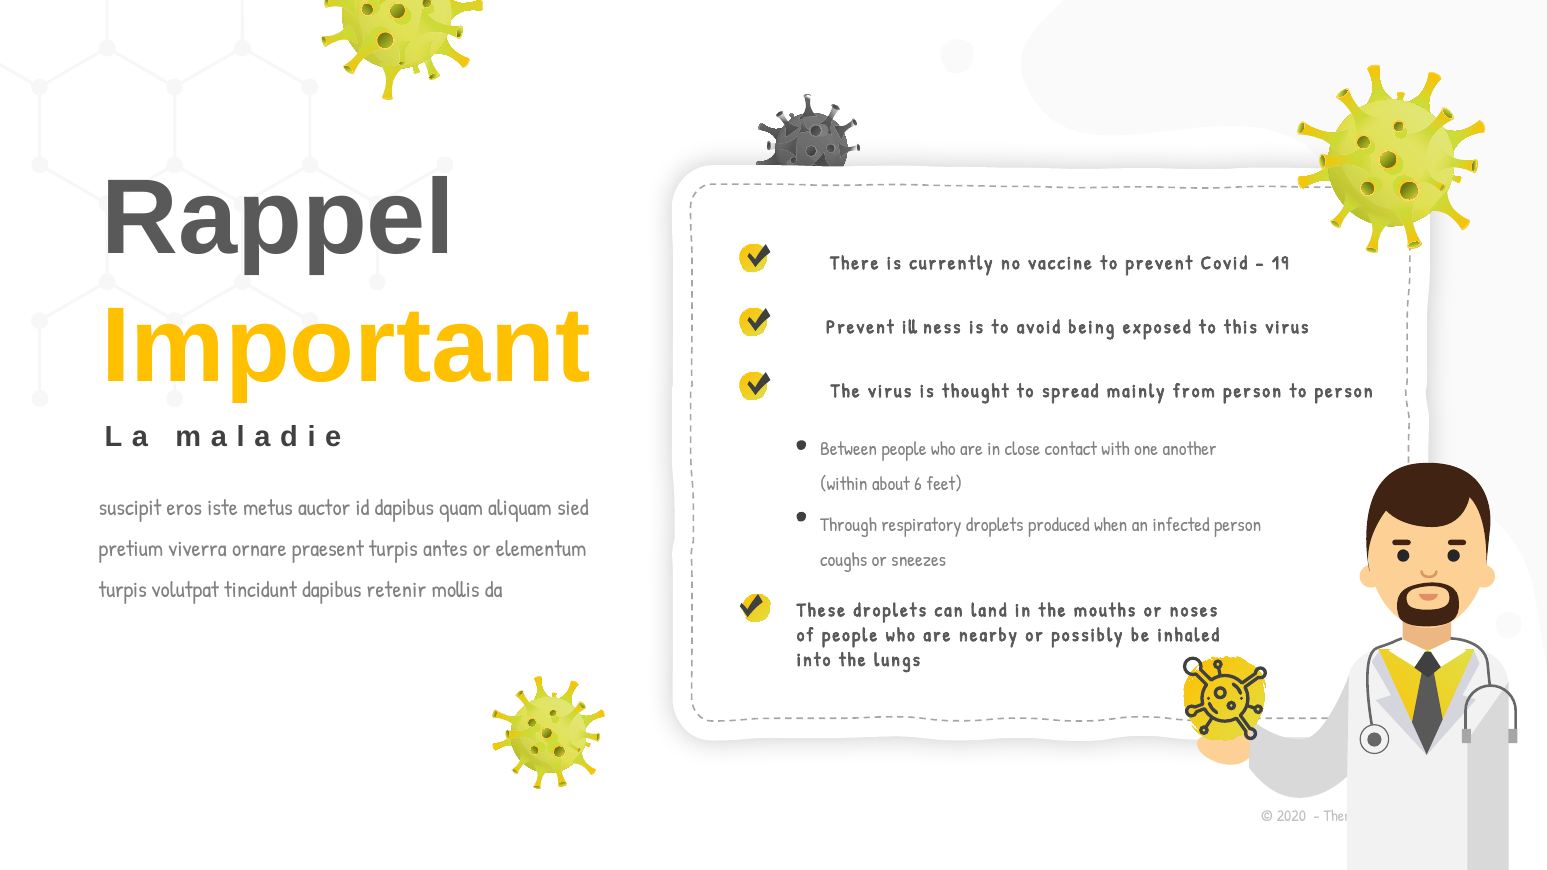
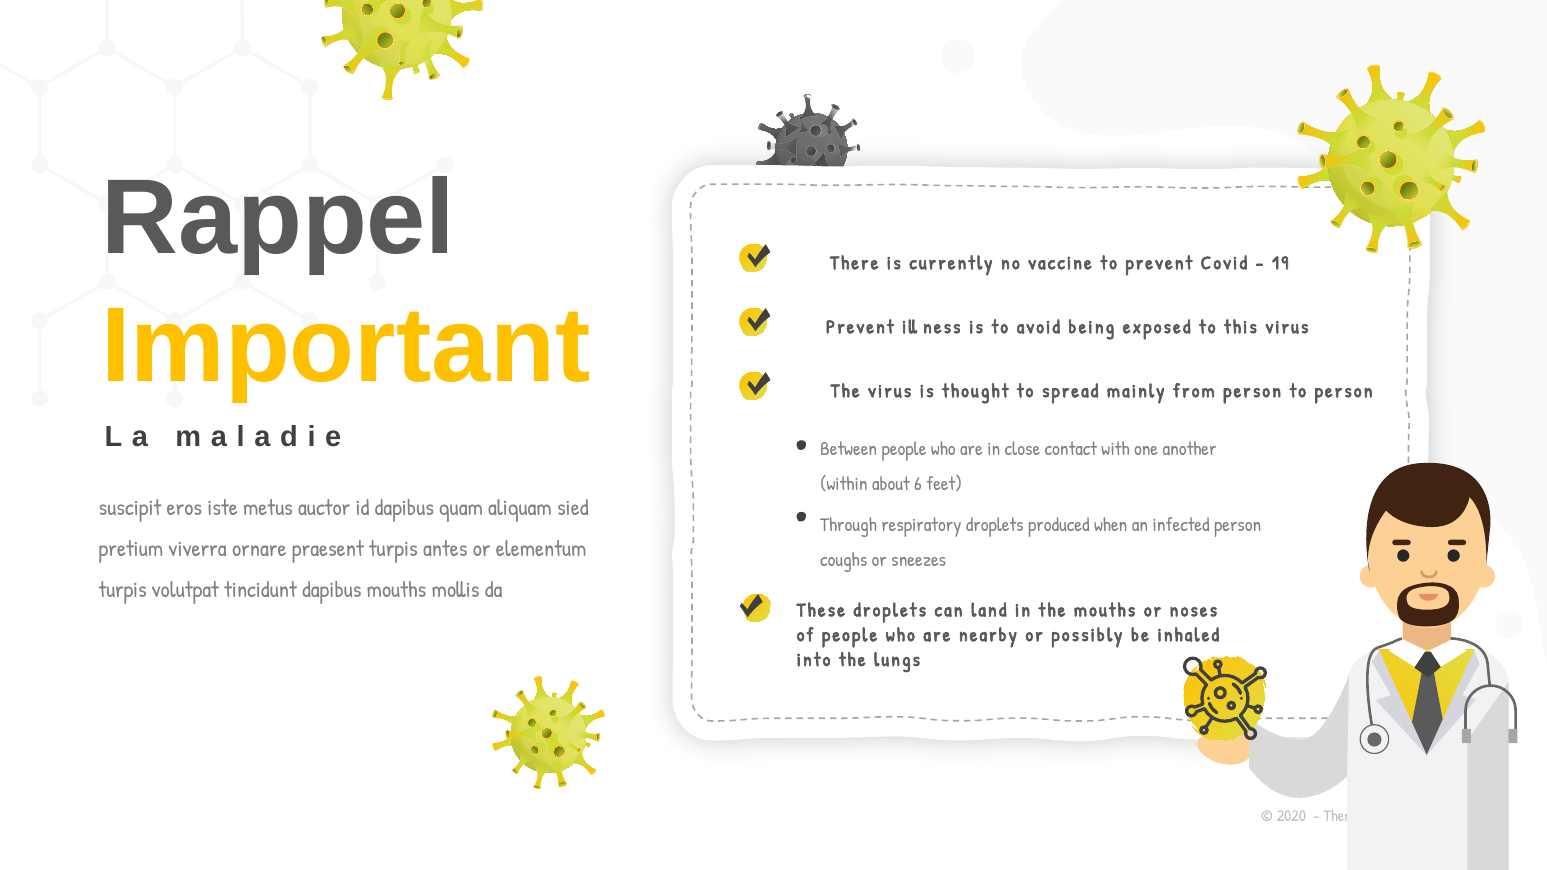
dapibus retenir: retenir -> mouths
